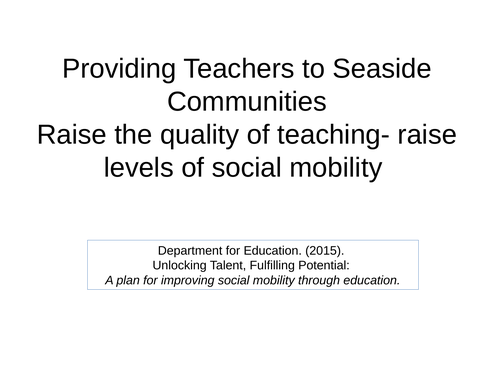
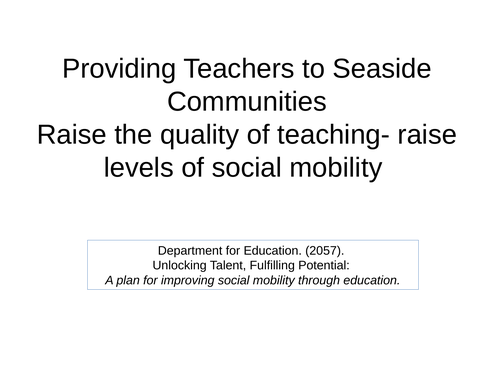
2015: 2015 -> 2057
